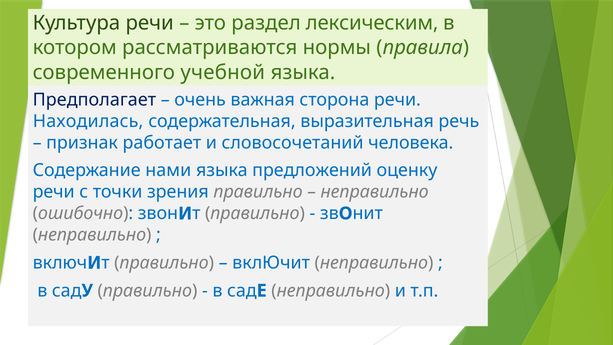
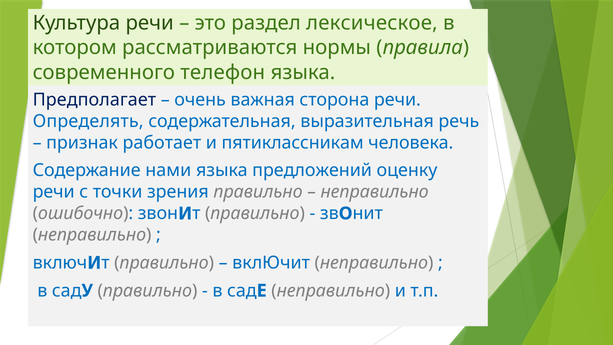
лексическим: лексическим -> лексическое
учебной: учебной -> телефон
Находилась: Находилась -> Определять
словосочетаний: словосочетаний -> пятиклассникам
